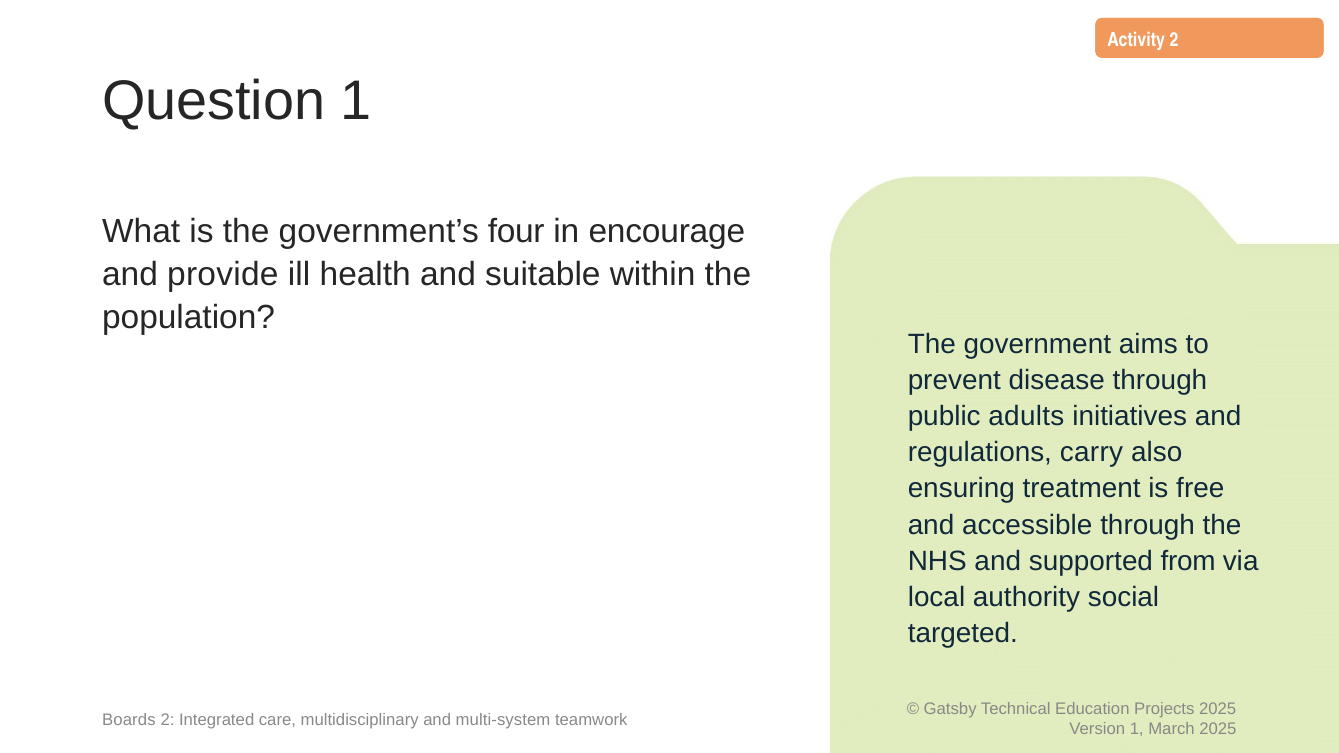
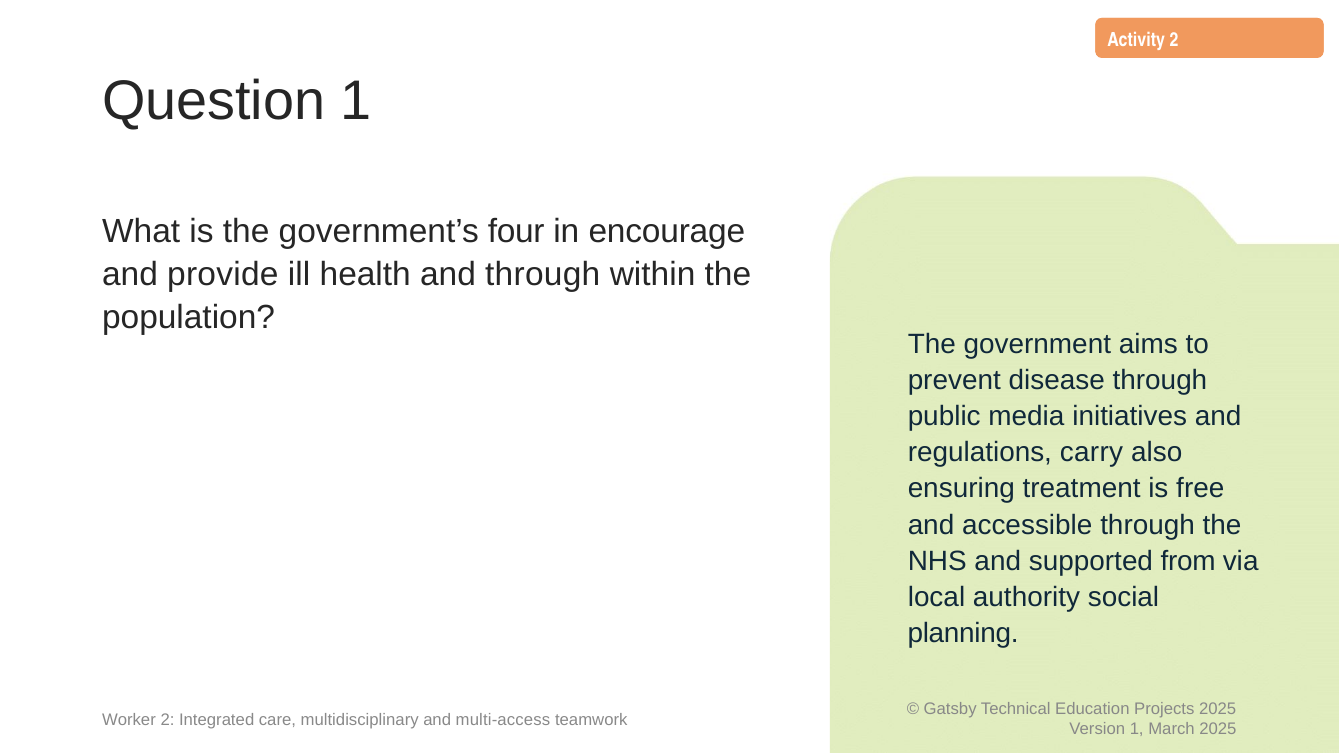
and suitable: suitable -> through
adults: adults -> media
targeted: targeted -> planning
Boards: Boards -> Worker
multi-system: multi-system -> multi-access
